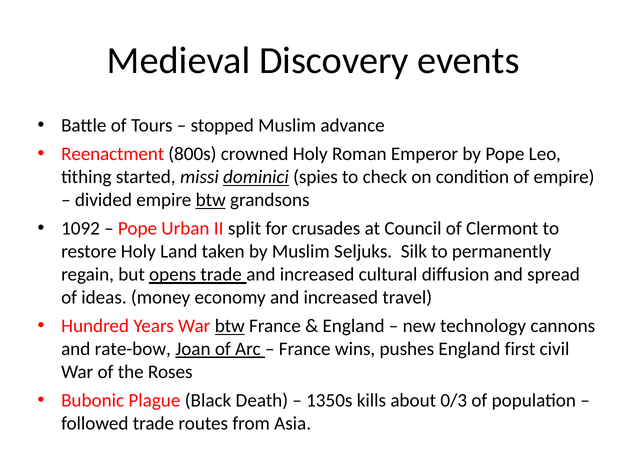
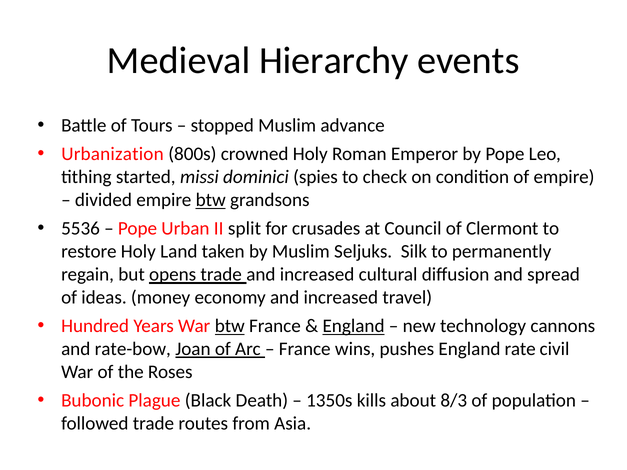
Discovery: Discovery -> Hierarchy
Reenactment: Reenactment -> Urbanization
dominici underline: present -> none
1092: 1092 -> 5536
England at (354, 326) underline: none -> present
first: first -> rate
0/3: 0/3 -> 8/3
